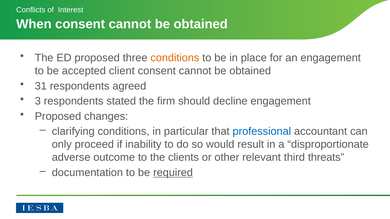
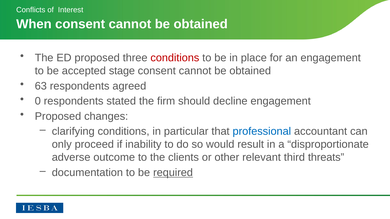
conditions at (175, 58) colour: orange -> red
client: client -> stage
31: 31 -> 63
3: 3 -> 0
